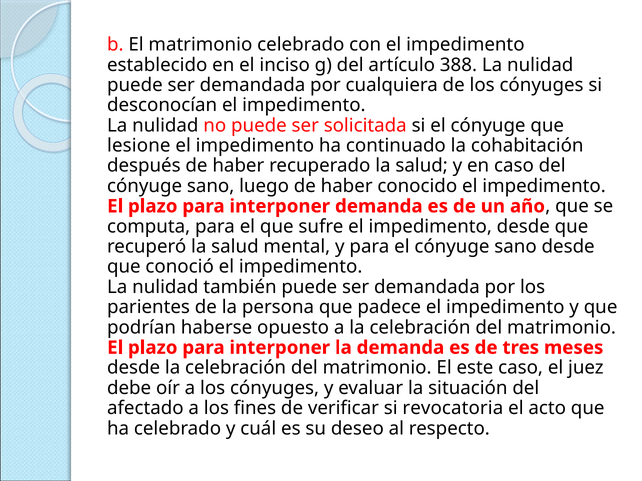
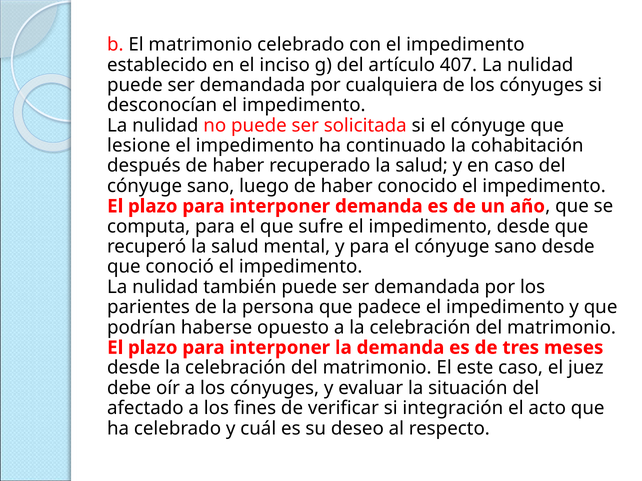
388: 388 -> 407
revocatoria: revocatoria -> integración
